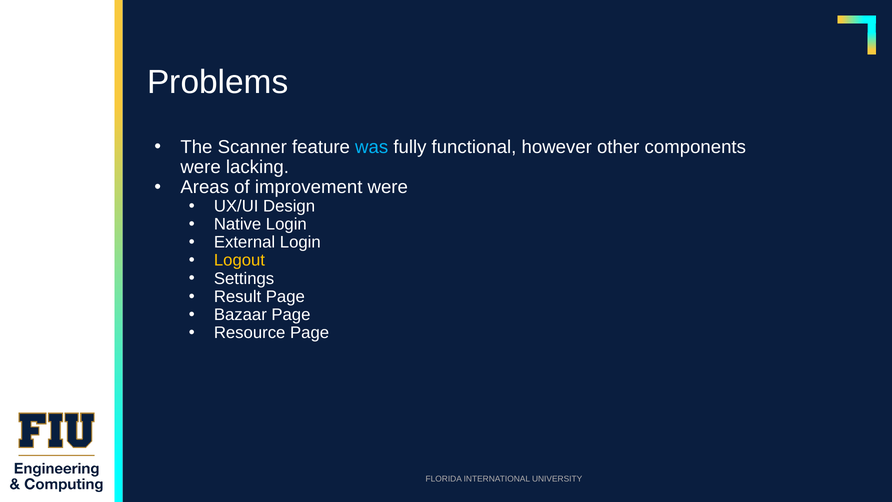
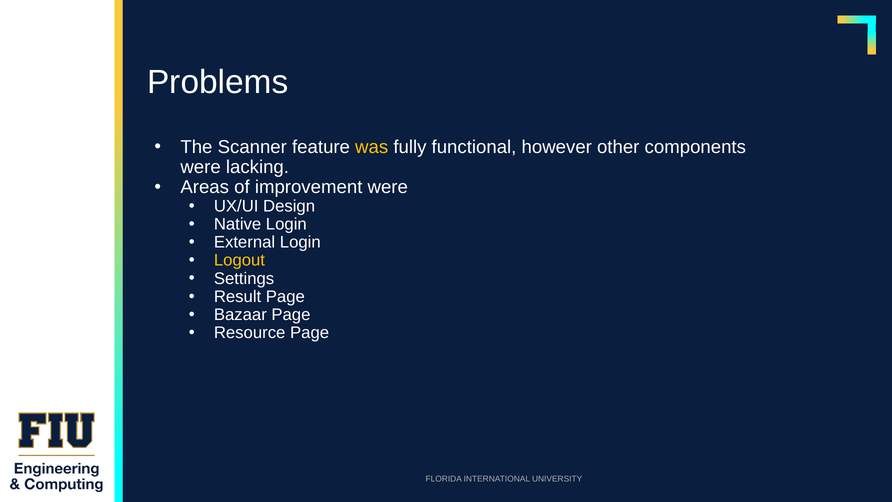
was colour: light blue -> yellow
